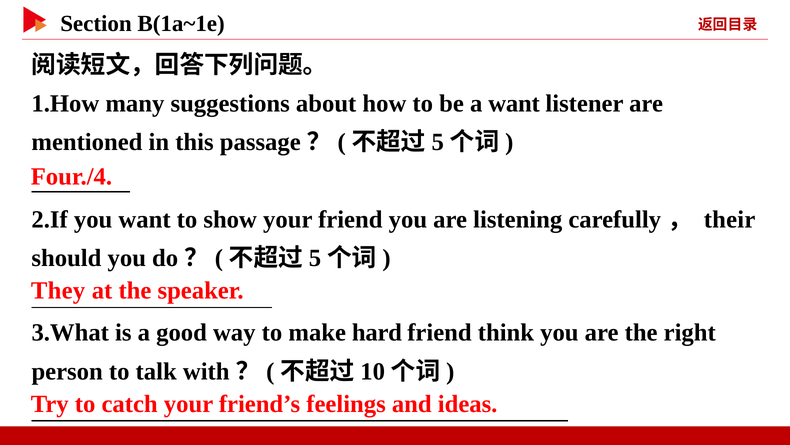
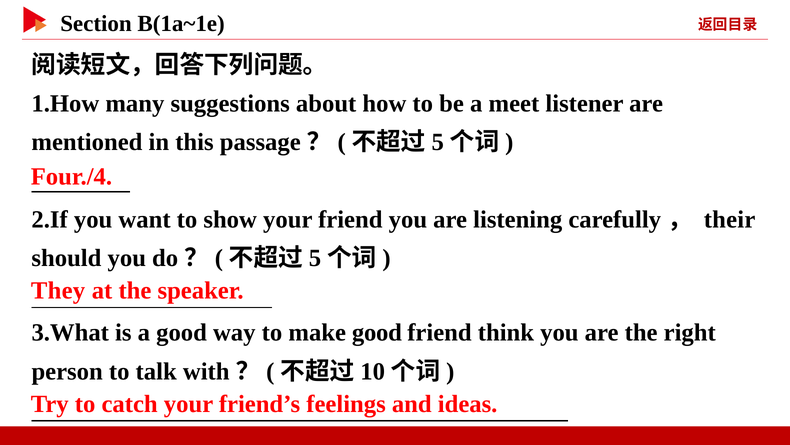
a want: want -> meet
make hard: hard -> good
